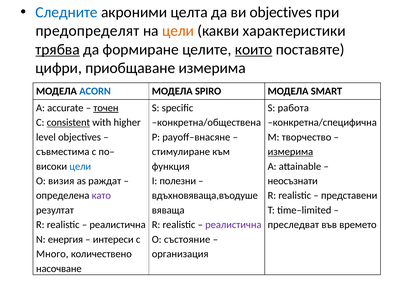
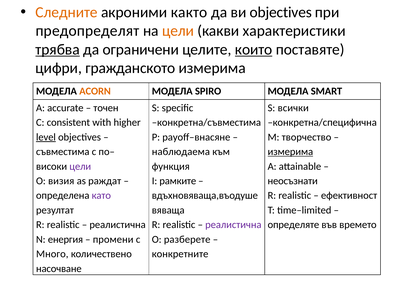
Следните colour: blue -> orange
целта: целта -> както
формиране: формиране -> ограничени
приобщаване: приобщаване -> гражданското
ACORN colour: blue -> orange
точен underline: present -> none
работа: работа -> всички
consistent underline: present -> none
конкретна/обществена: конкретна/обществена -> конкретна/съвместима
level underline: none -> present
стимулиране: стимулиране -> наблюдаема
цели at (80, 166) colour: blue -> purple
полезни: полезни -> рамките
представени: представени -> ефективност
преследват: преследват -> определяте
интереси: интереси -> промени
състояние: състояние -> разберете
организация: организация -> конкретните
